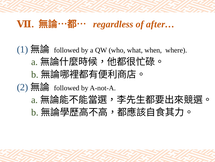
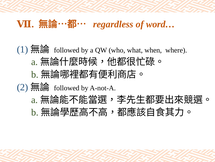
after…: after… -> word…
